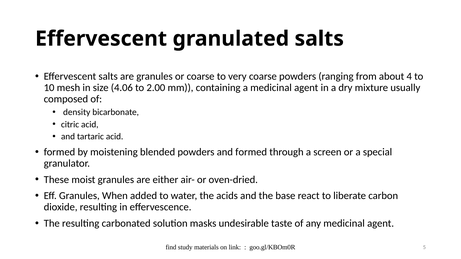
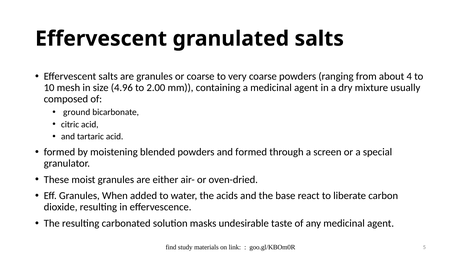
4.06: 4.06 -> 4.96
density: density -> ground
